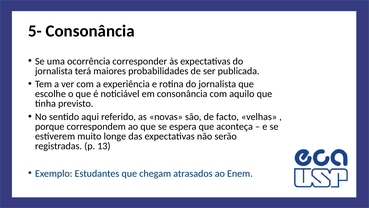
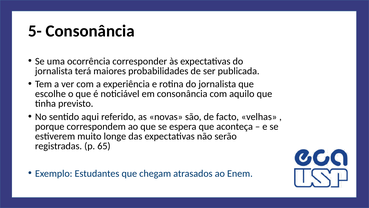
13: 13 -> 65
